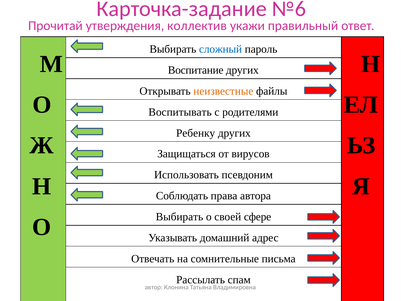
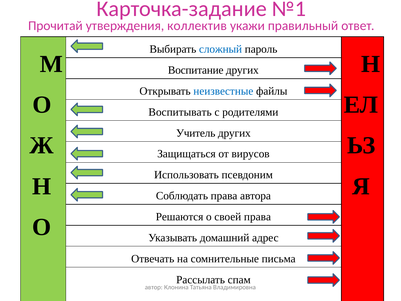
№6: №6 -> №1
неизвестные colour: orange -> blue
Ребенку: Ребенку -> Учитель
Выбирать at (179, 217): Выбирать -> Решаются
своей сфере: сфере -> права
